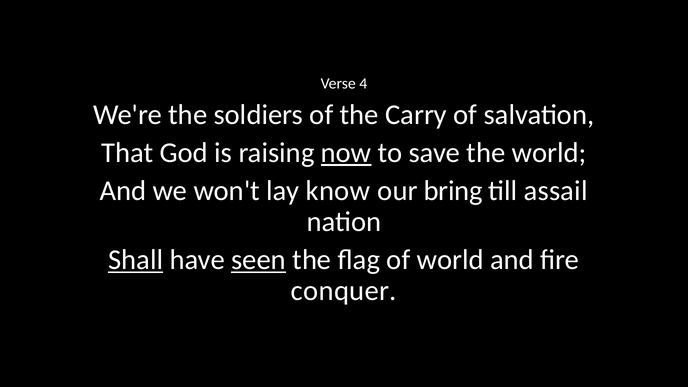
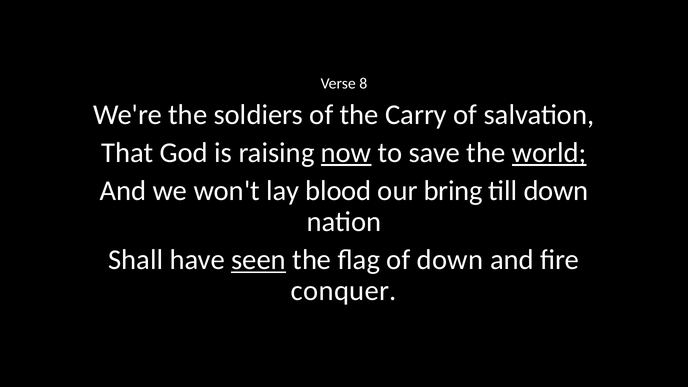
4: 4 -> 8
world at (549, 153) underline: none -> present
know: know -> blood
till assail: assail -> down
Shall underline: present -> none
of world: world -> down
